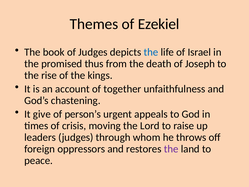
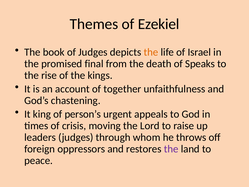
the at (151, 52) colour: blue -> orange
thus: thus -> final
Joseph: Joseph -> Speaks
give: give -> king
